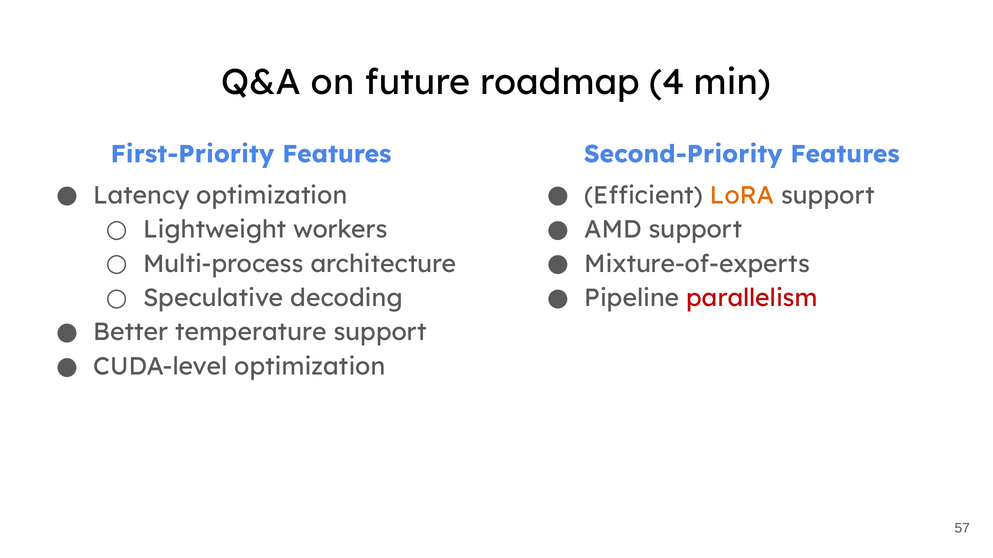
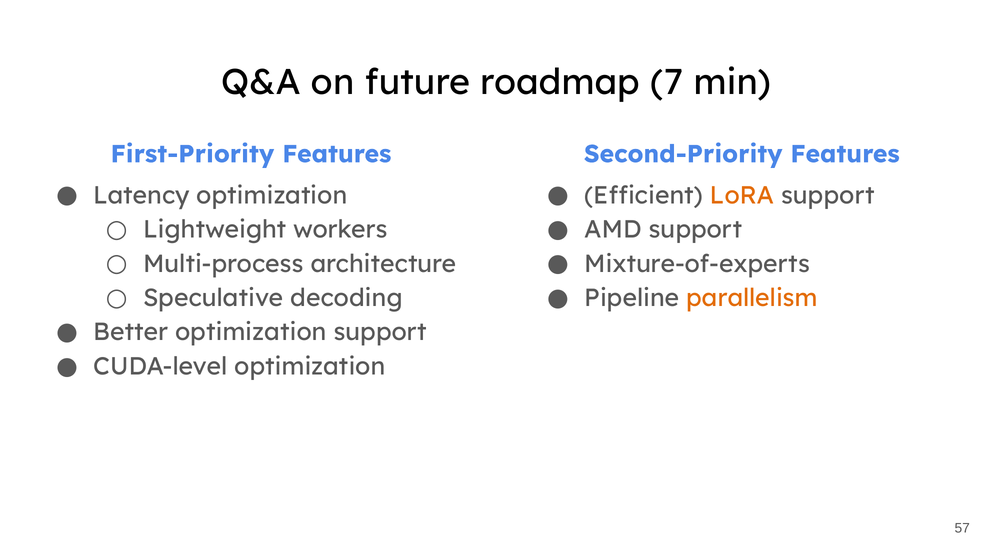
4: 4 -> 7
parallelism colour: red -> orange
Better temperature: temperature -> optimization
